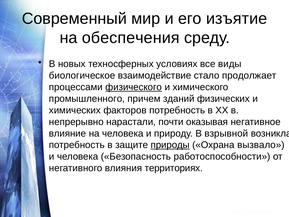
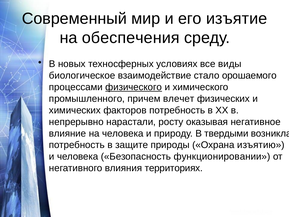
продолжает: продолжает -> орошаемого
зданий: зданий -> влечет
почти: почти -> росту
взрывной: взрывной -> твердыми
природы underline: present -> none
вызвало: вызвало -> изъятию
работоспособности: работоспособности -> функционировании
